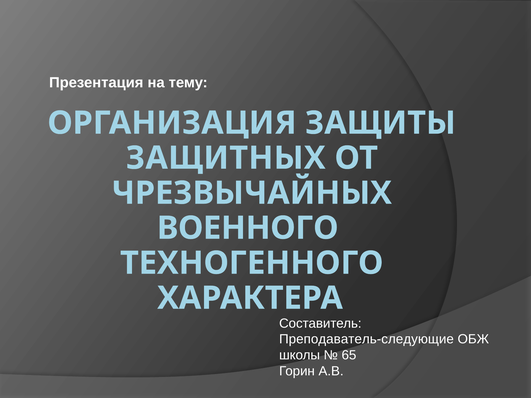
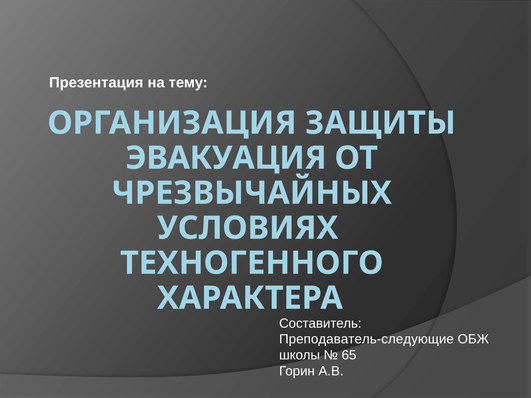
ЗАЩИТНЫХ: ЗАЩИТНЫХ -> ЭВАКУАЦИЯ
ВОЕННОГО: ВОЕННОГО -> УСЛОВИЯХ
